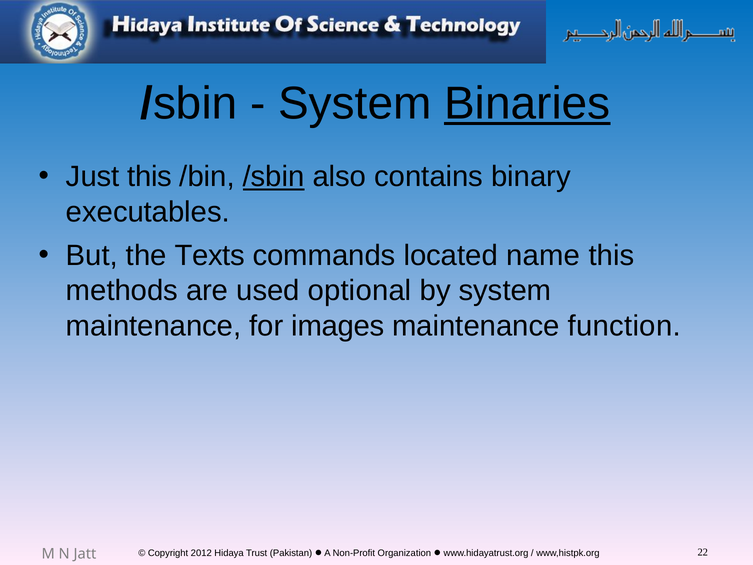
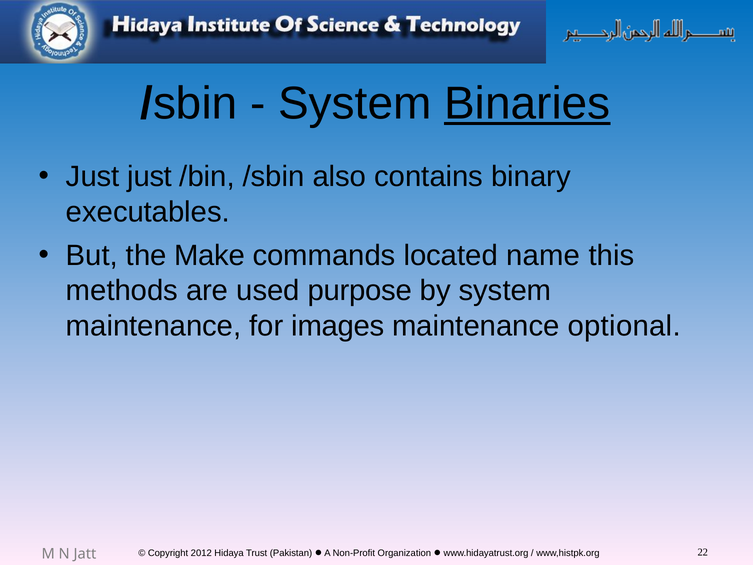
Just this: this -> just
/sbin at (274, 177) underline: present -> none
Texts: Texts -> Make
optional: optional -> purpose
function: function -> optional
